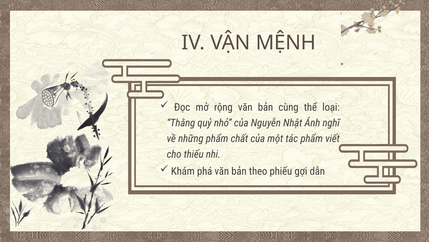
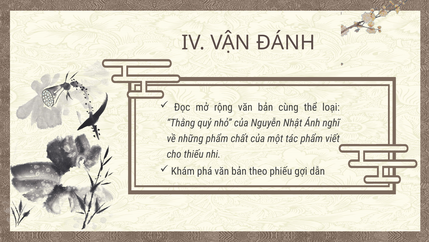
MỆNH: MỆNH -> ĐÁNH
